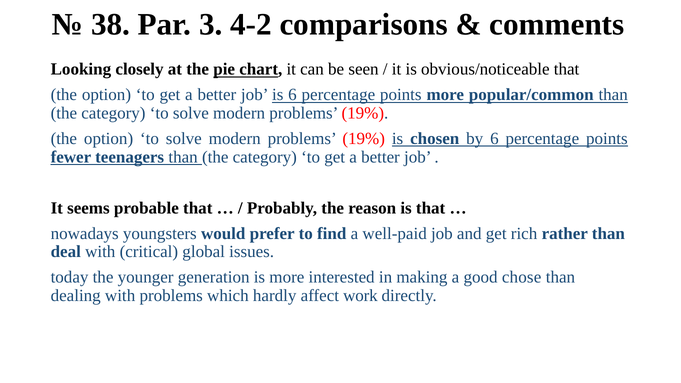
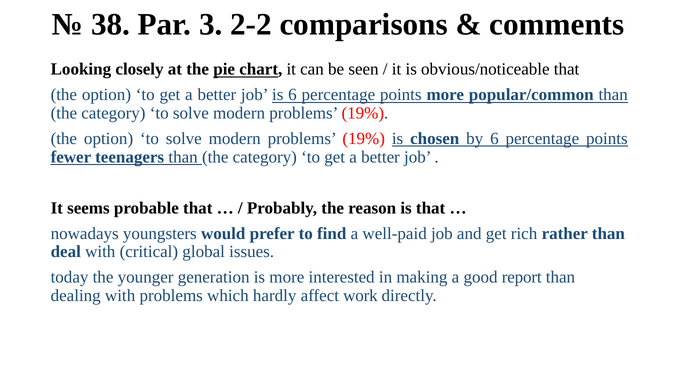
4-2: 4-2 -> 2-2
chose: chose -> report
